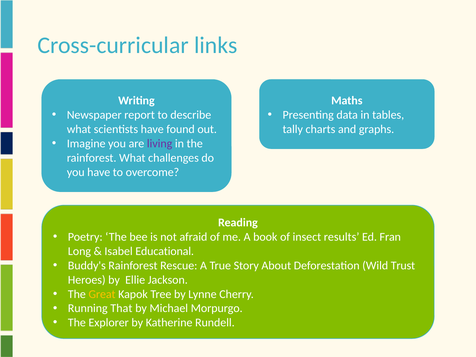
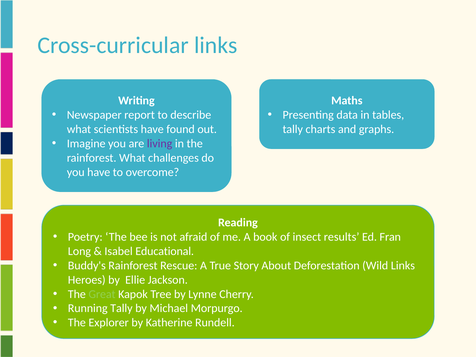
Wild Trust: Trust -> Links
Great colour: yellow -> light green
Running That: That -> Tally
